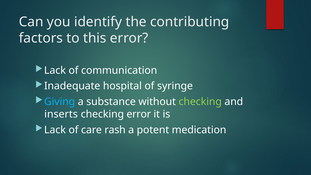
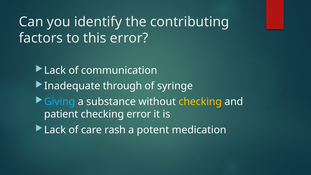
hospital: hospital -> through
checking at (200, 102) colour: light green -> yellow
inserts: inserts -> patient
